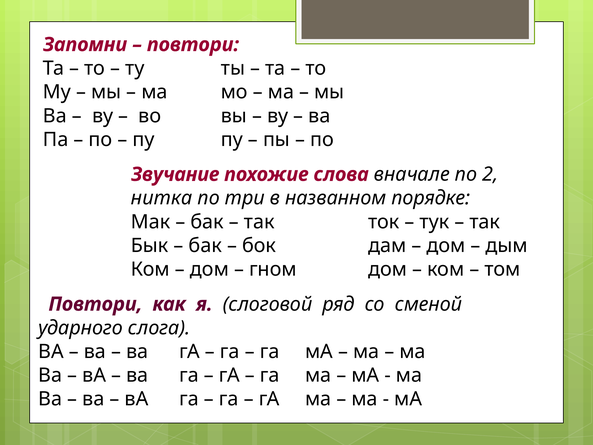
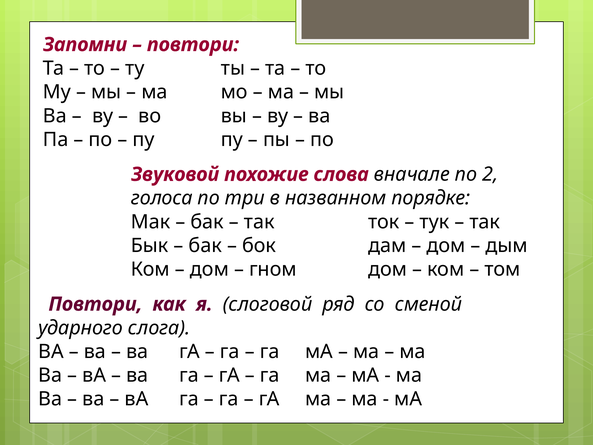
Звучание: Звучание -> Звуковой
нитка: нитка -> голоса
